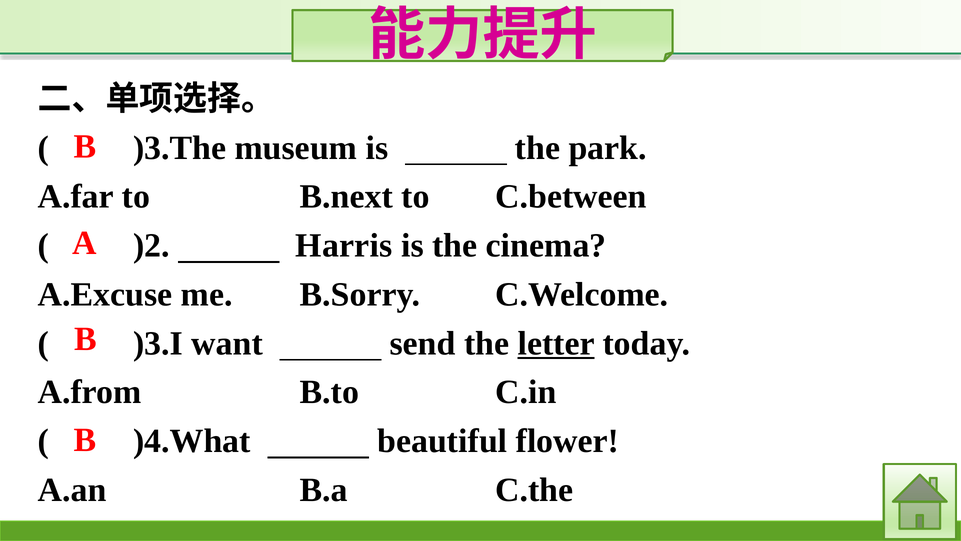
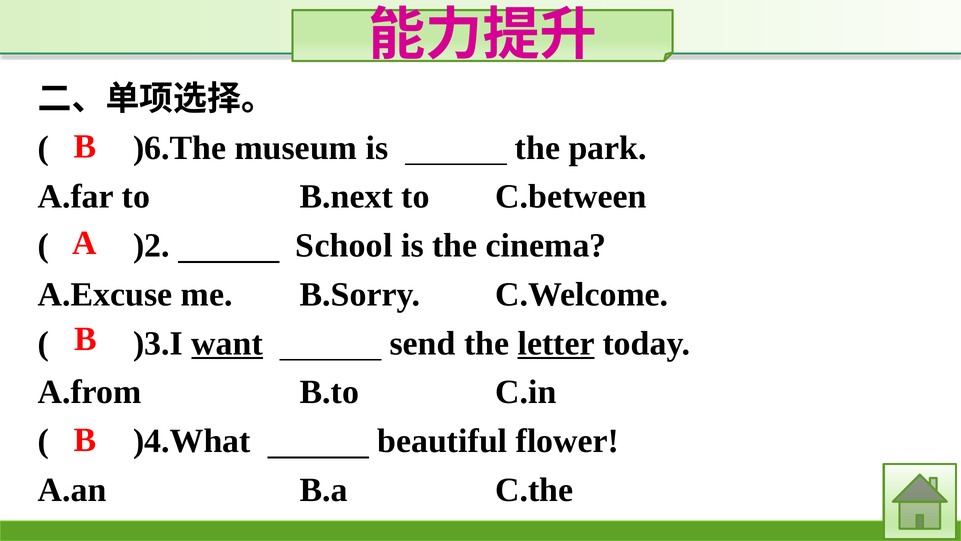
)3.The: )3.The -> )6.The
Harris: Harris -> School
want underline: none -> present
